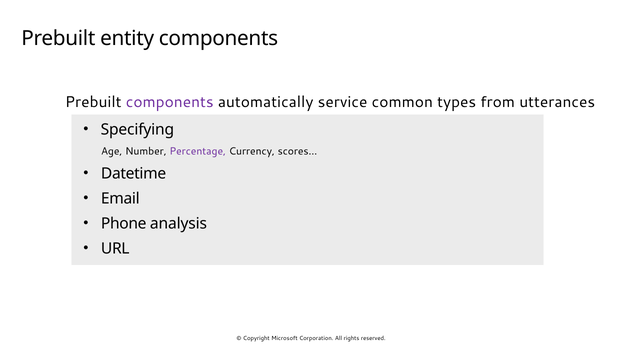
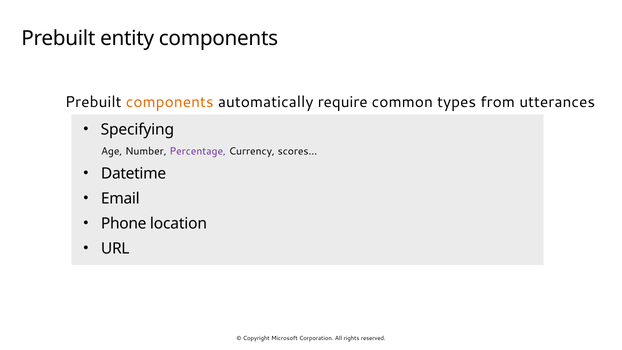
components at (170, 102) colour: purple -> orange
service: service -> require
analysis: analysis -> location
